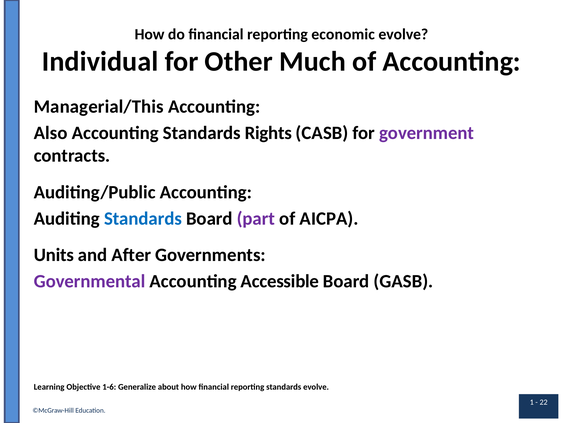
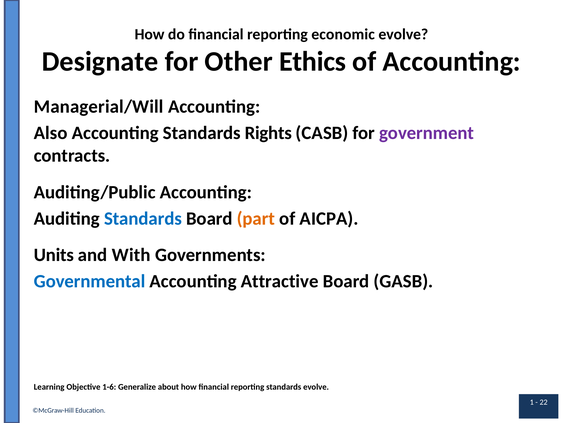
Individual: Individual -> Designate
Much: Much -> Ethics
Managerial/This: Managerial/This -> Managerial/Will
part colour: purple -> orange
After: After -> With
Governmental colour: purple -> blue
Accessible: Accessible -> Attractive
